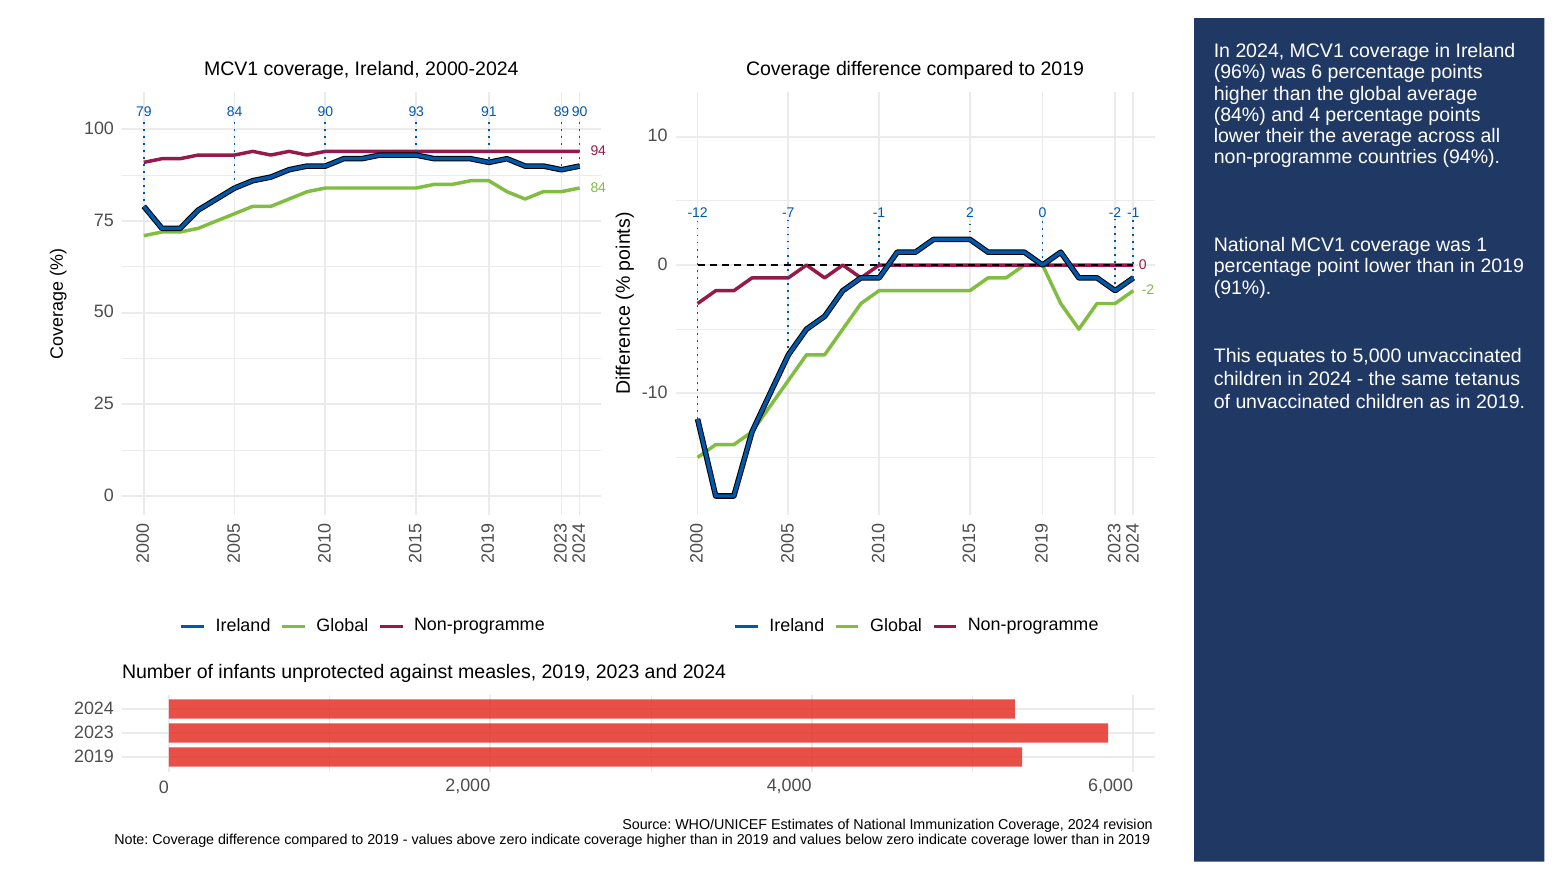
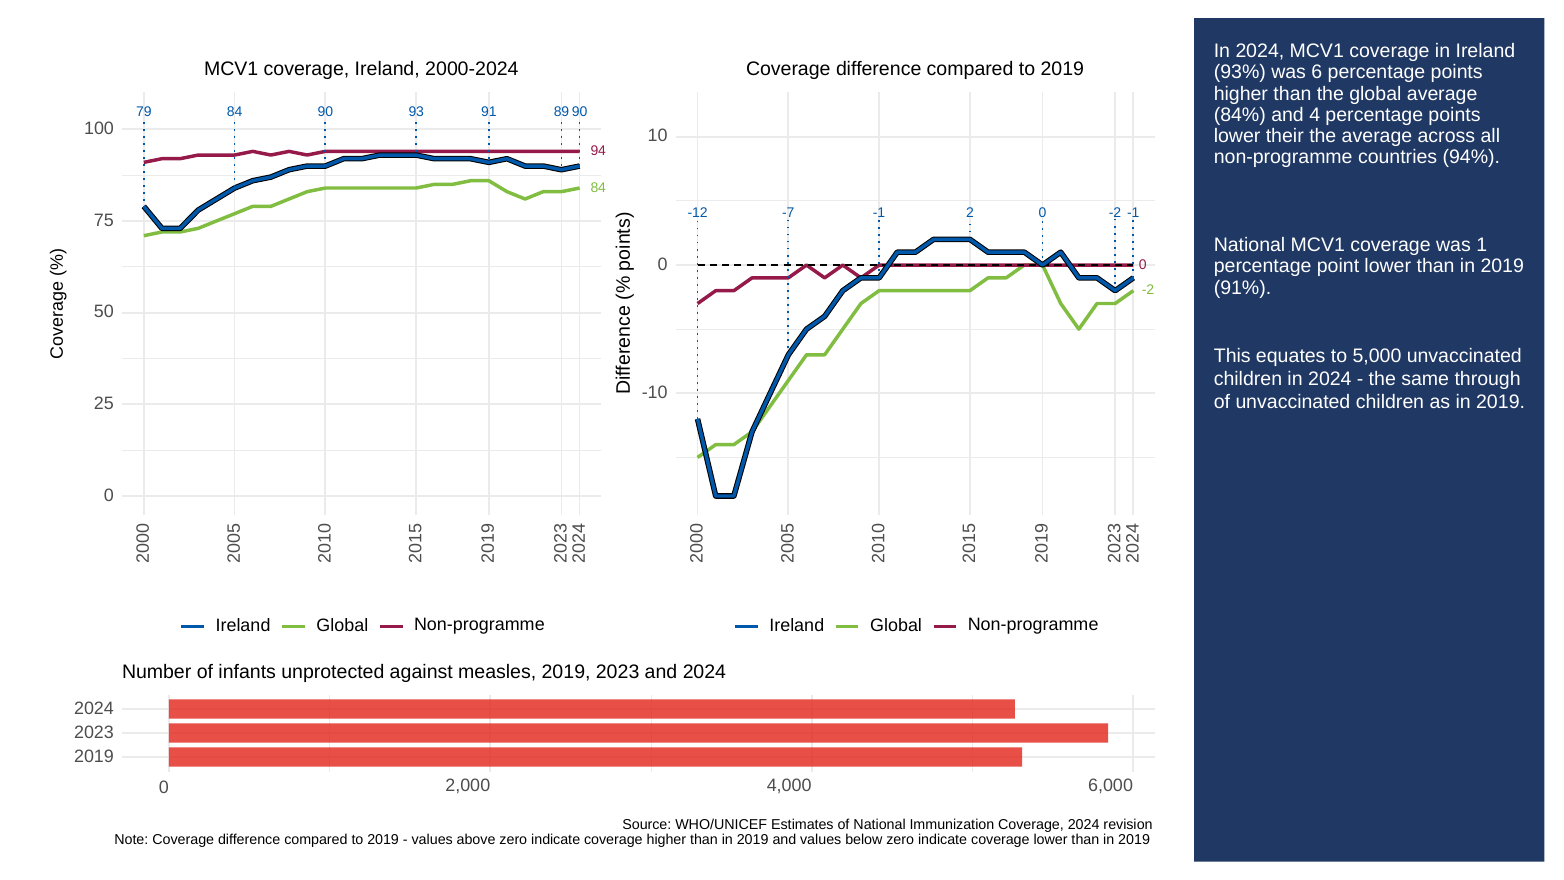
96%: 96% -> 93%
tetanus: tetanus -> through
